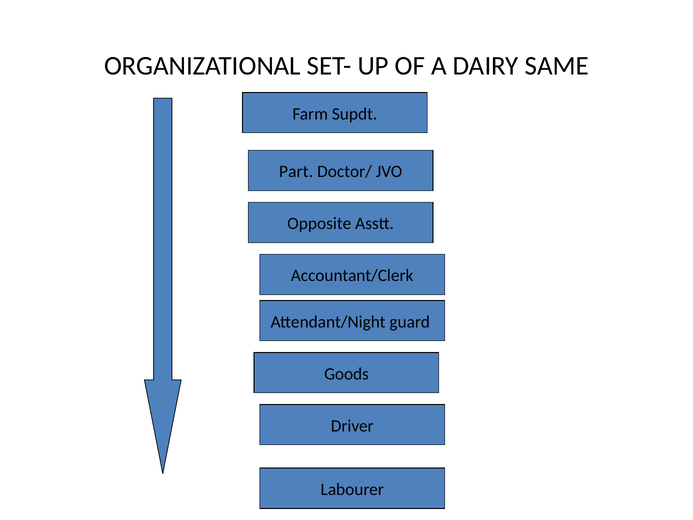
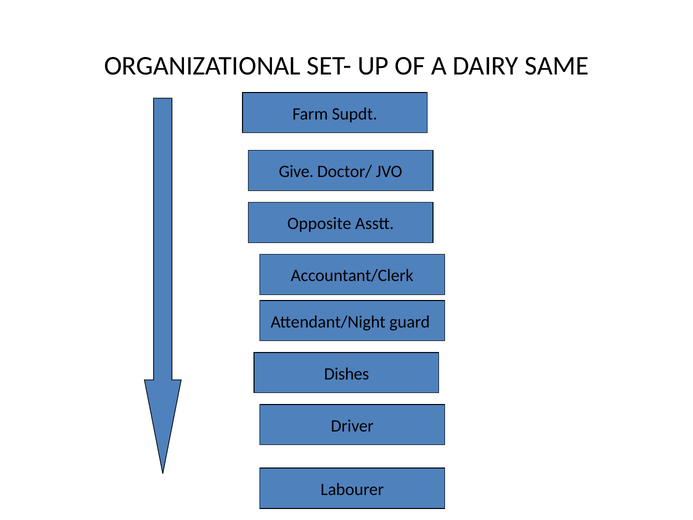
Part: Part -> Give
Goods: Goods -> Dishes
